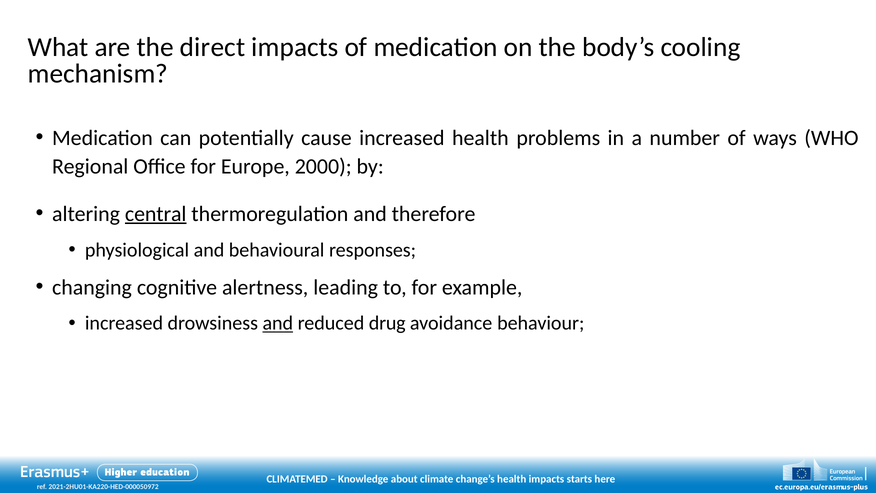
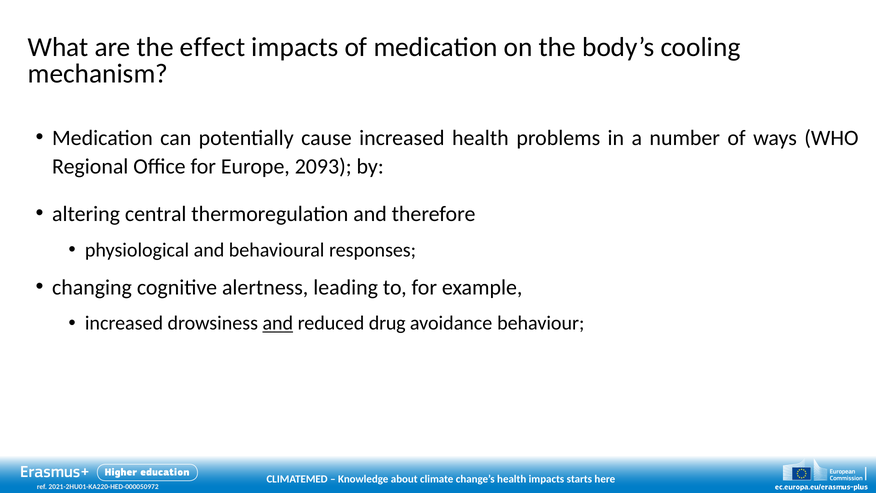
direct: direct -> effect
2000: 2000 -> 2093
central underline: present -> none
